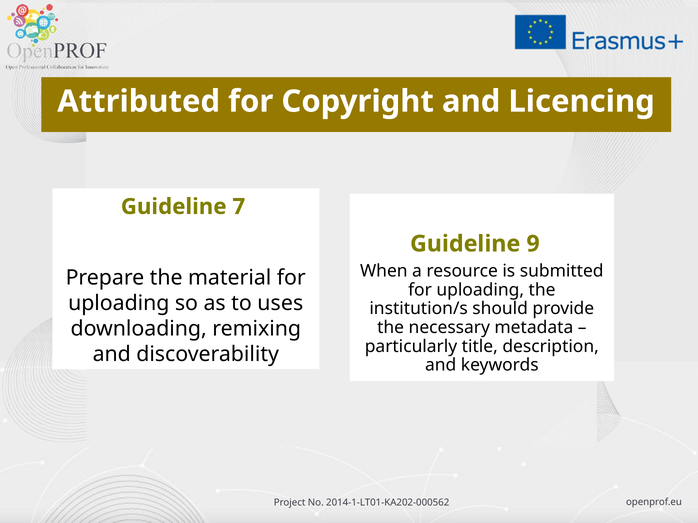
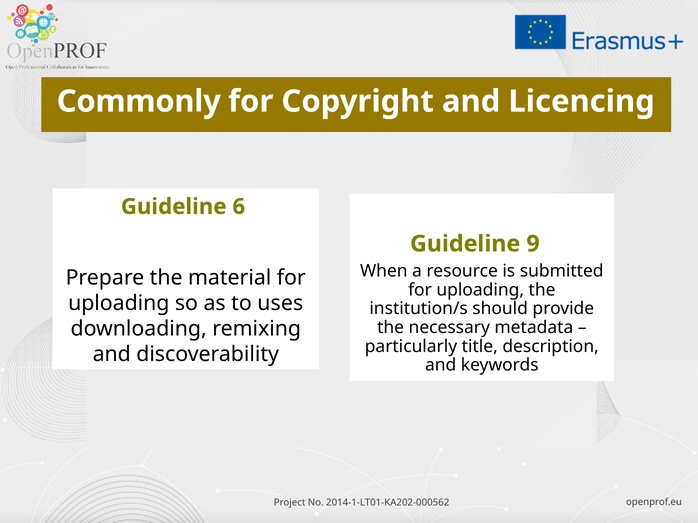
Attributed: Attributed -> Commonly
7: 7 -> 6
